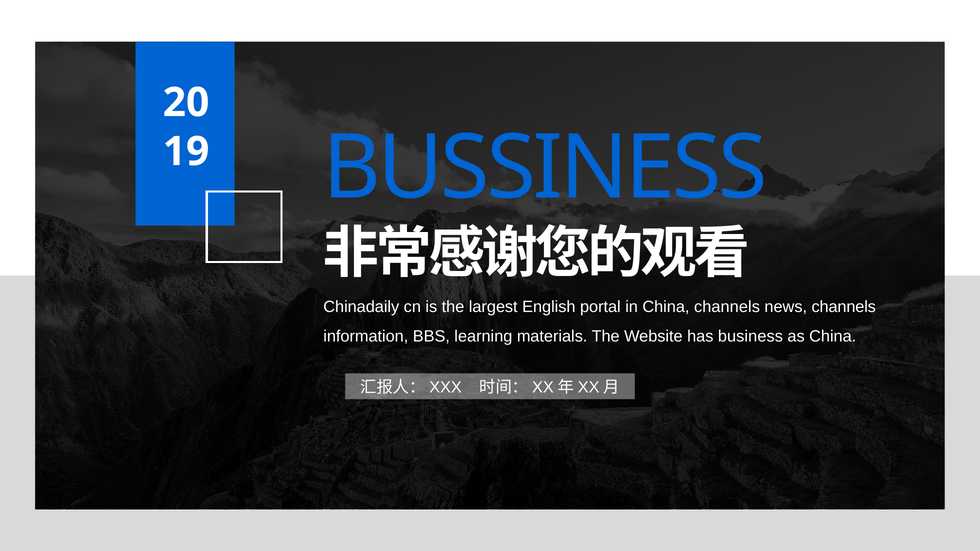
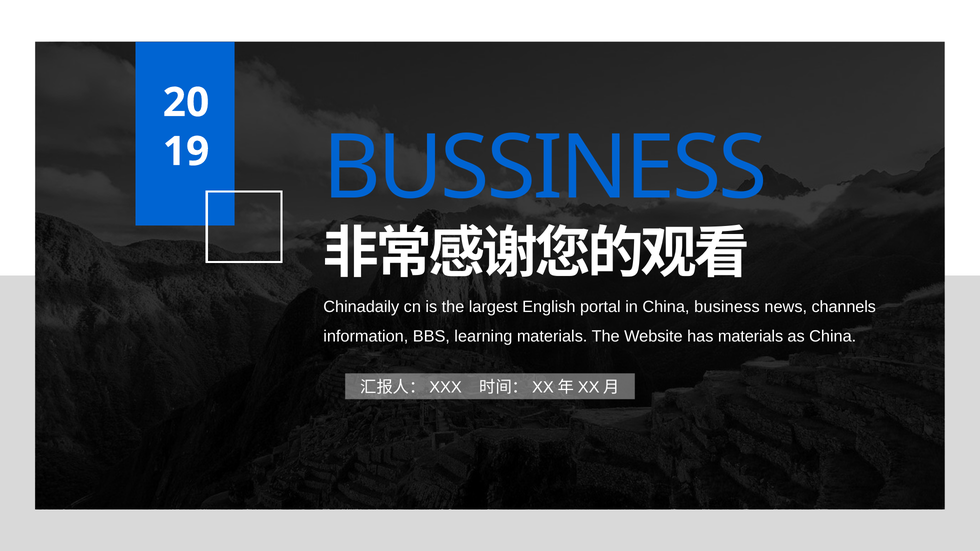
China channels: channels -> business
has business: business -> materials
